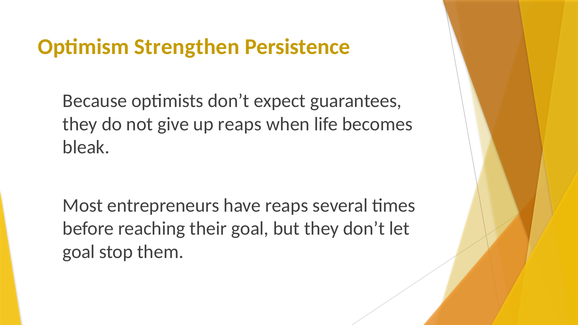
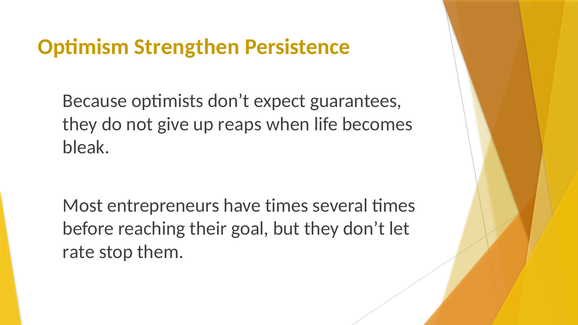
have reaps: reaps -> times
goal at (79, 252): goal -> rate
